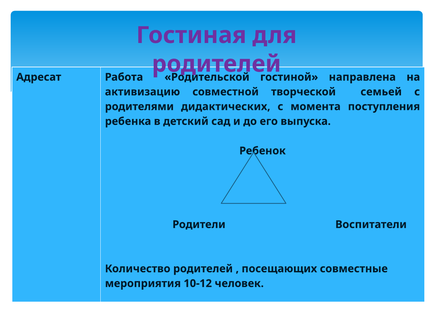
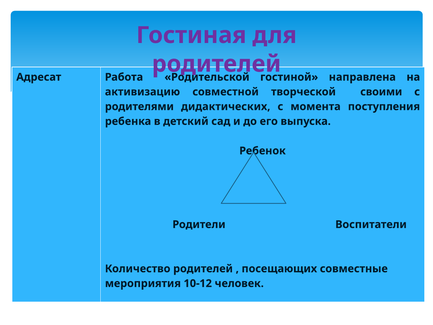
семьей: семьей -> своими
